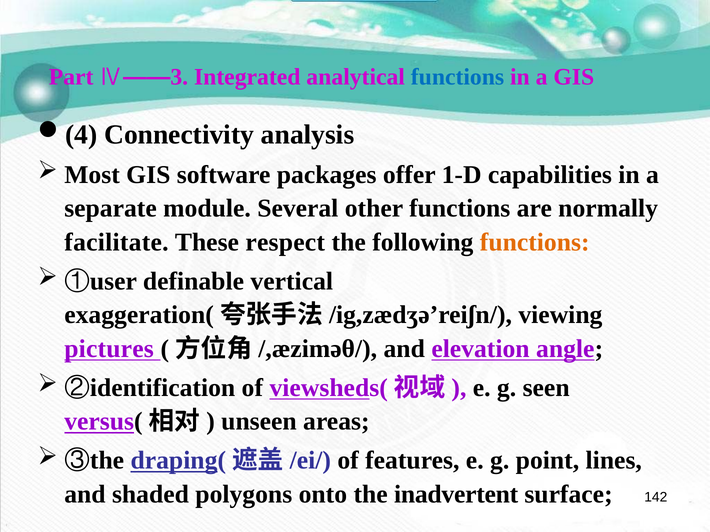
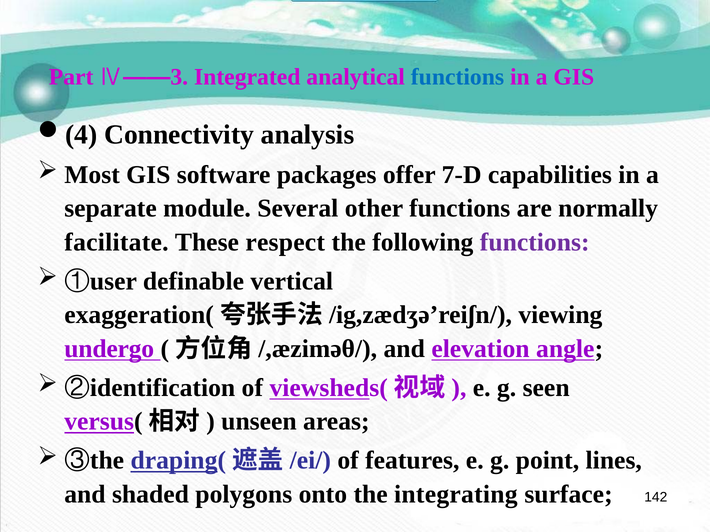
1-D: 1-D -> 7-D
functions at (535, 243) colour: orange -> purple
pictures: pictures -> undergo
inadvertent: inadvertent -> integrating
